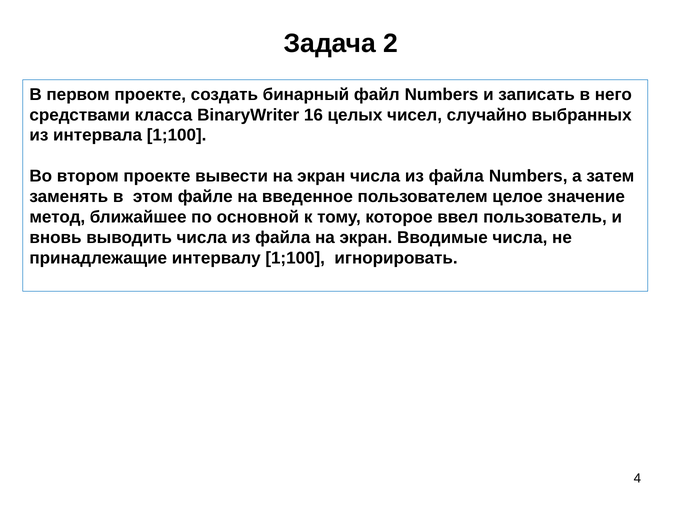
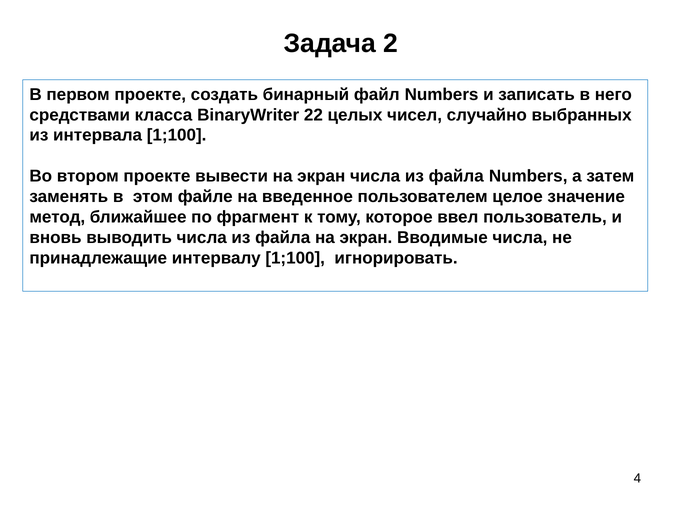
16: 16 -> 22
основной: основной -> фрагмент
